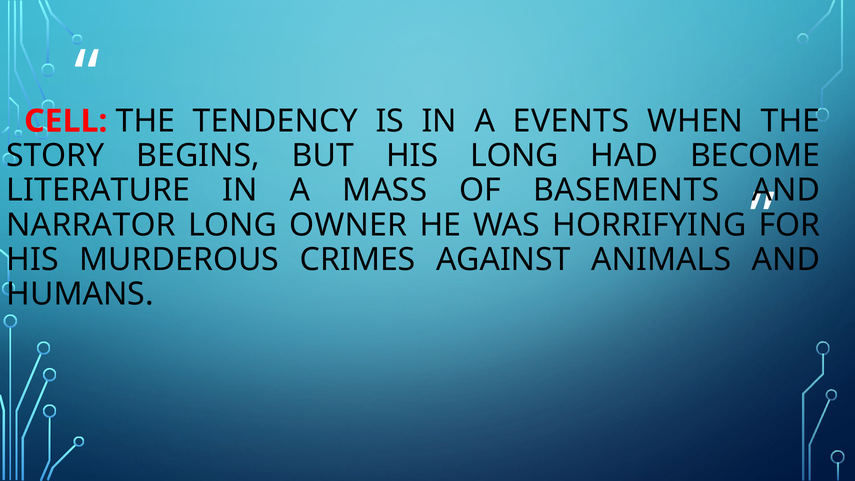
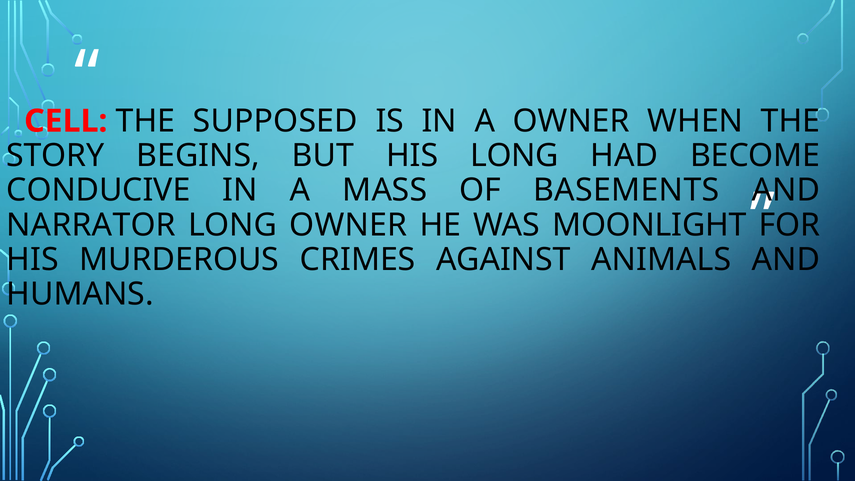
TENDENCY: TENDENCY -> SUPPOSED
A EVENTS: EVENTS -> OWNER
LITERATURE: LITERATURE -> CONDUCIVE
HORRIFYING: HORRIFYING -> MOONLIGHT
